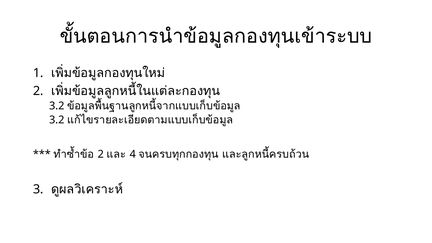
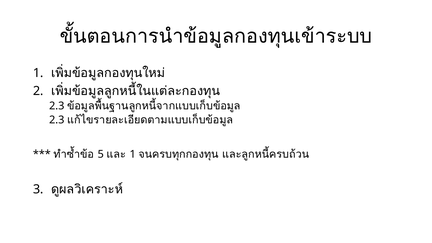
3.2 at (57, 106): 3.2 -> 2.3
3.2 at (57, 120): 3.2 -> 2.3
2 at (101, 154): 2 -> 5
4 at (133, 154): 4 -> 1
